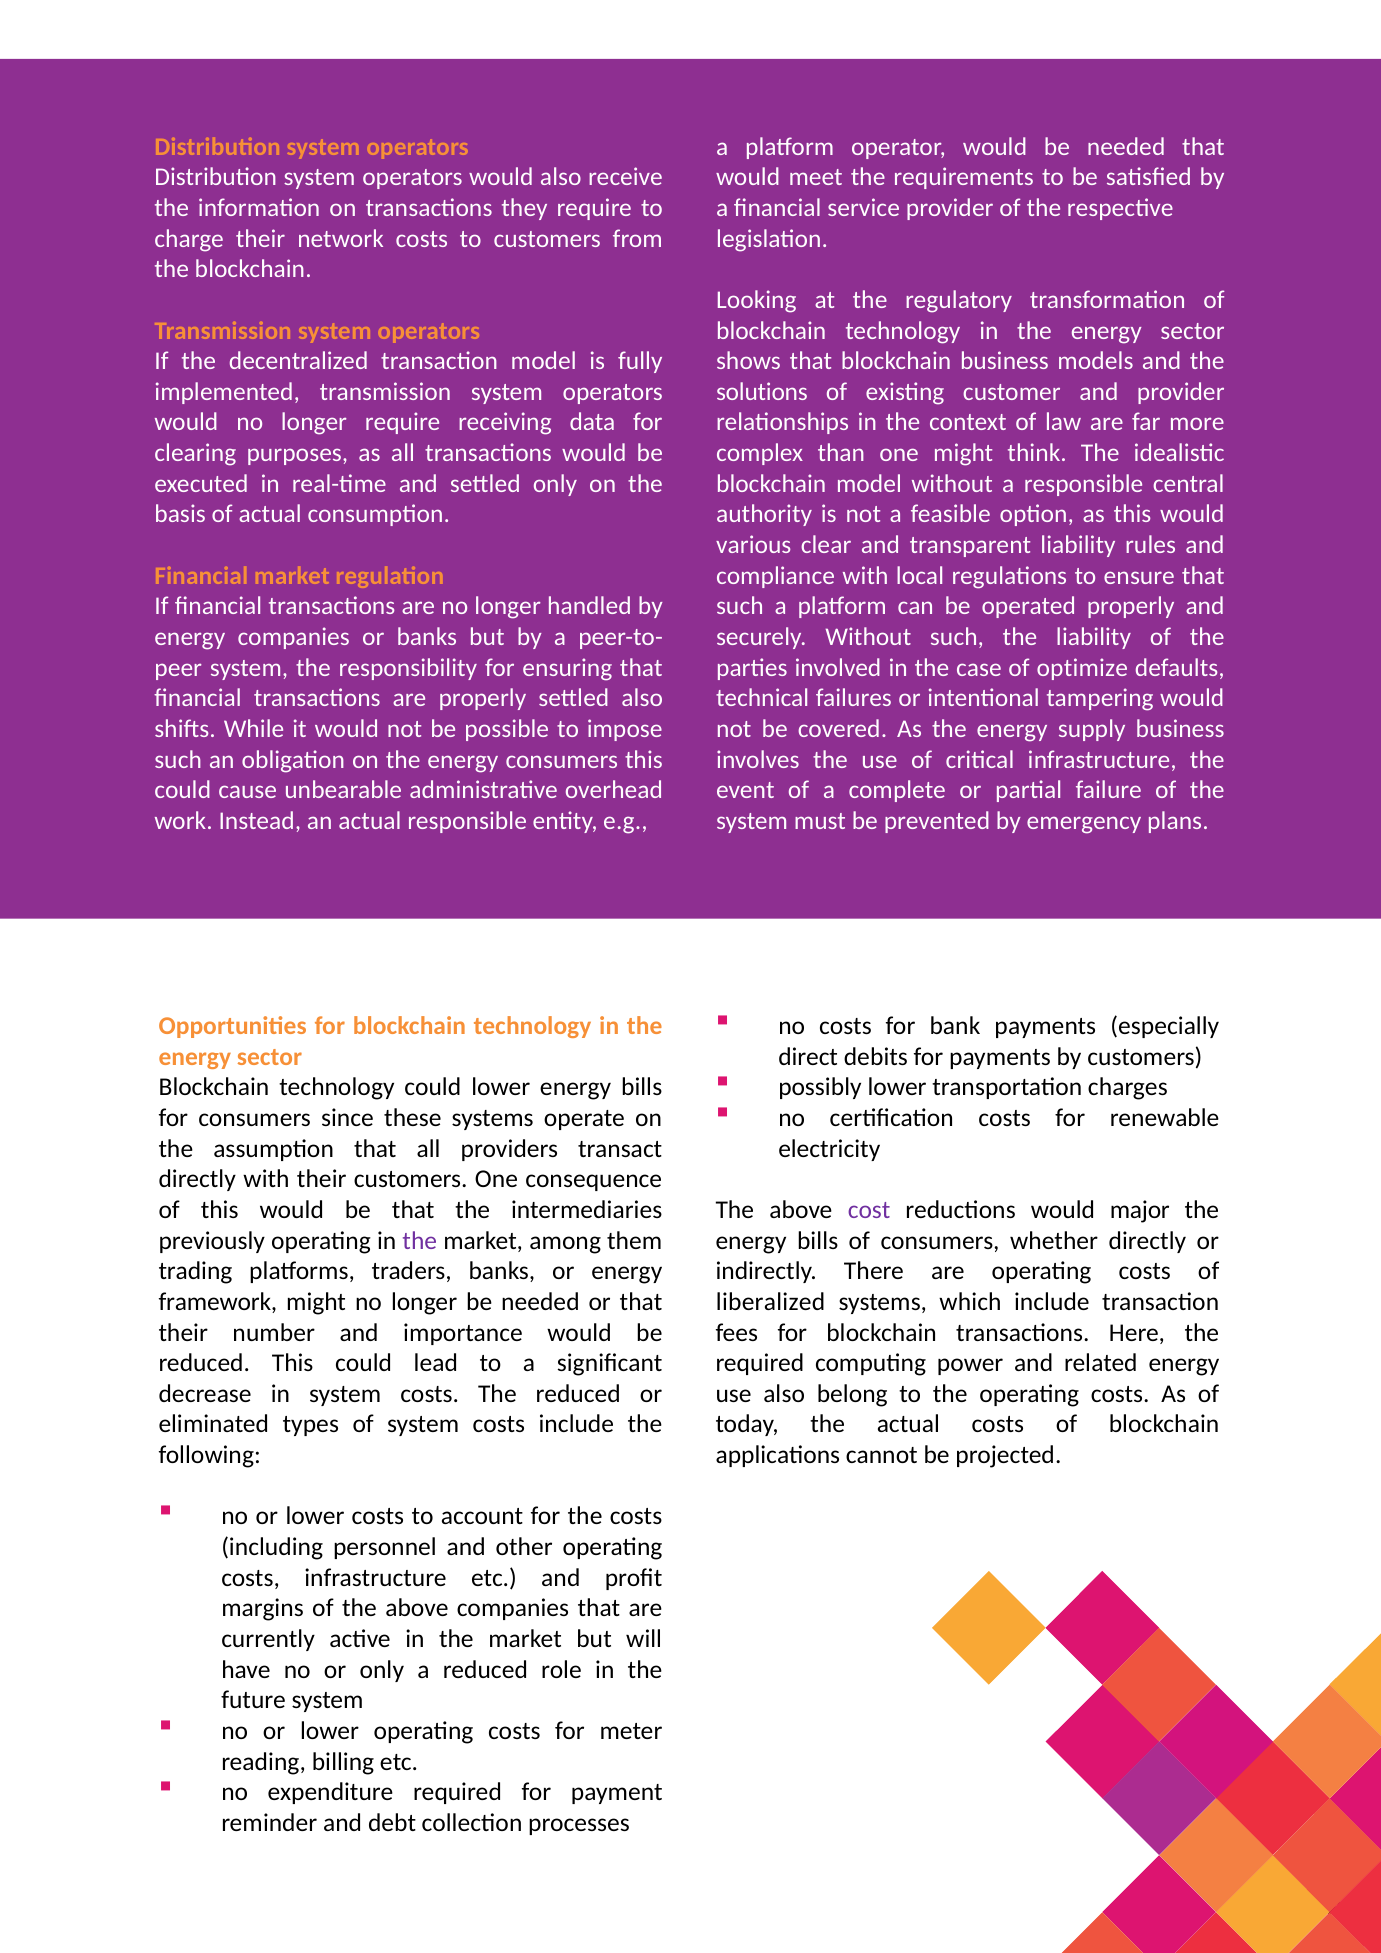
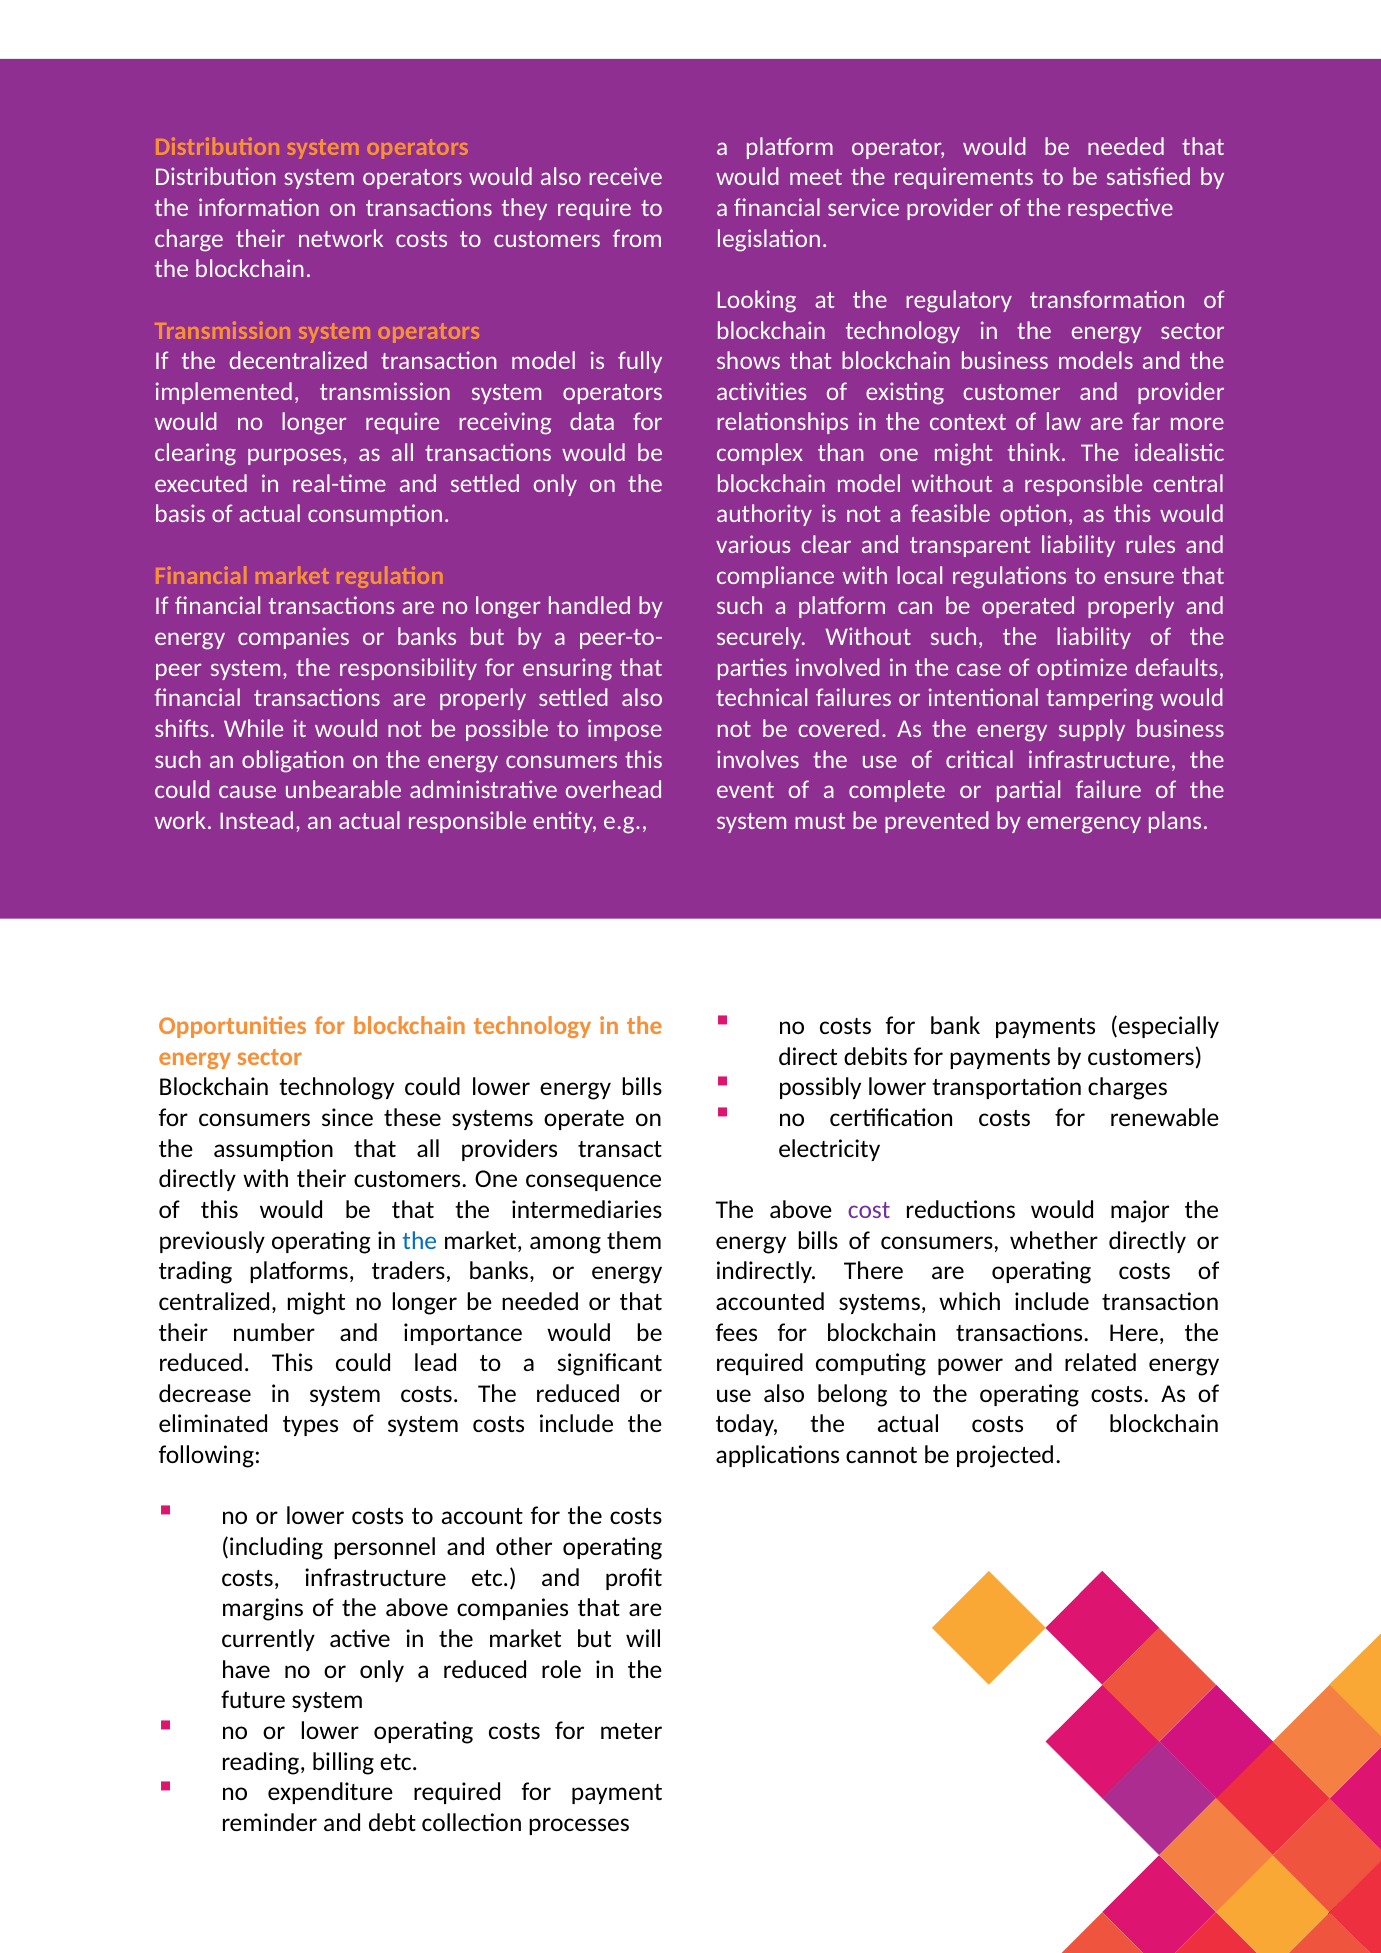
solutions: solutions -> activities
the at (420, 1241) colour: purple -> blue
framework: framework -> centralized
liberalized: liberalized -> accounted
